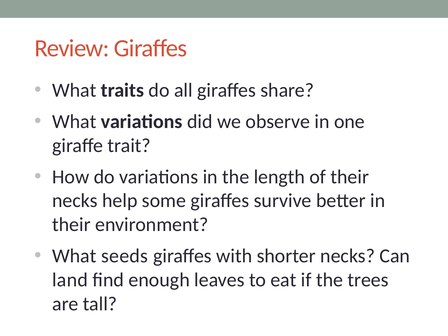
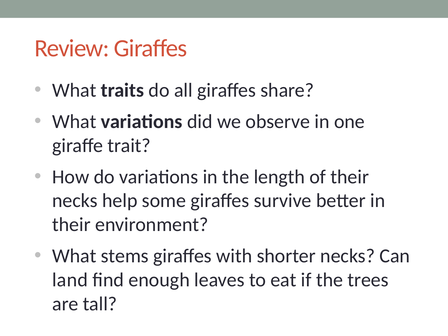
seeds: seeds -> stems
